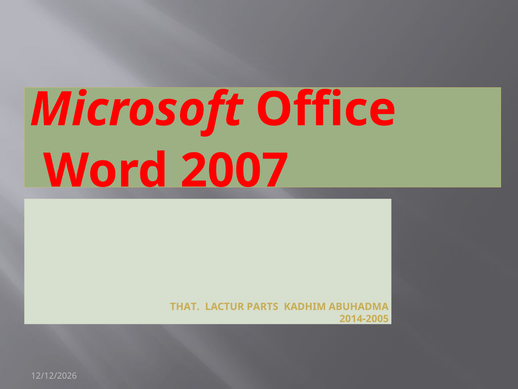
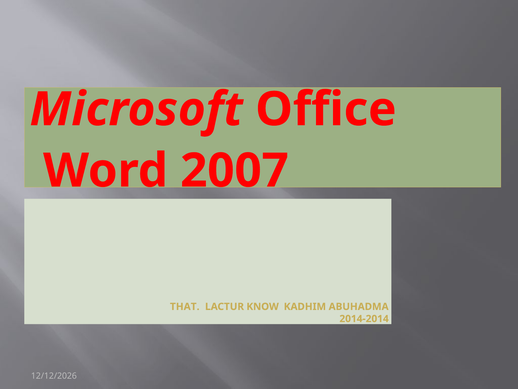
PARTS: PARTS -> KNOW
2014-2005: 2014-2005 -> 2014-2014
